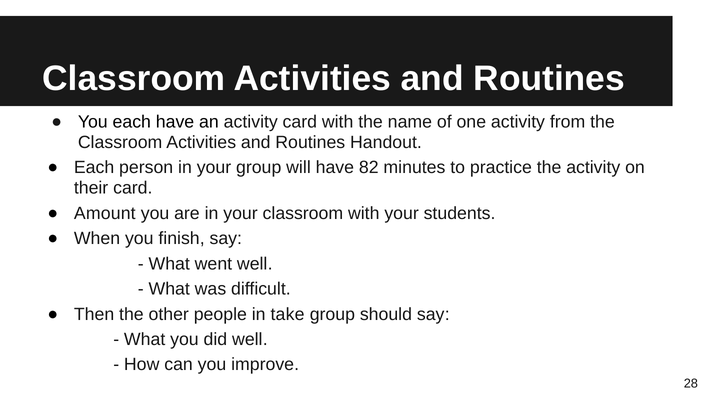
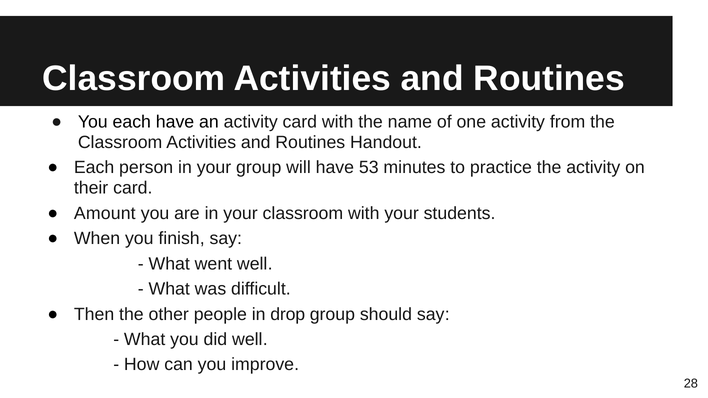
82: 82 -> 53
take: take -> drop
